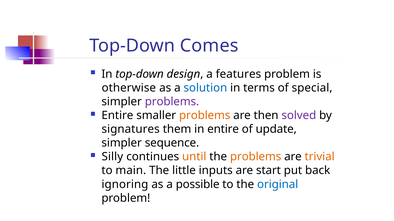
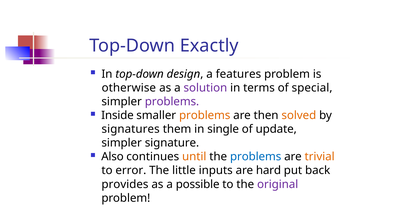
Comes: Comes -> Exactly
solution colour: blue -> purple
Entire at (117, 116): Entire -> Inside
solved colour: purple -> orange
in entire: entire -> single
sequence: sequence -> signature
Silly: Silly -> Also
problems at (256, 157) colour: orange -> blue
main: main -> error
start: start -> hard
ignoring: ignoring -> provides
original colour: blue -> purple
